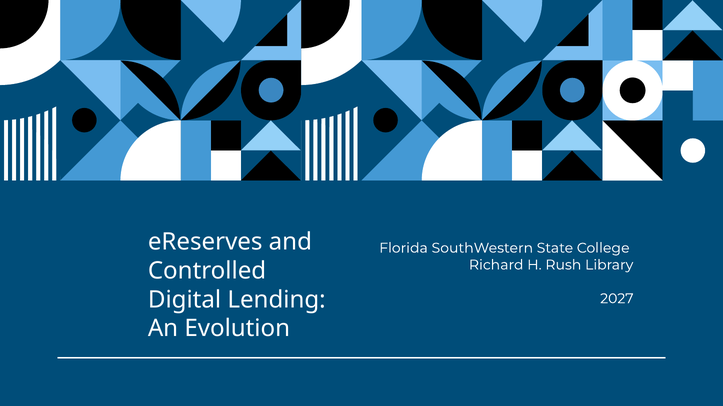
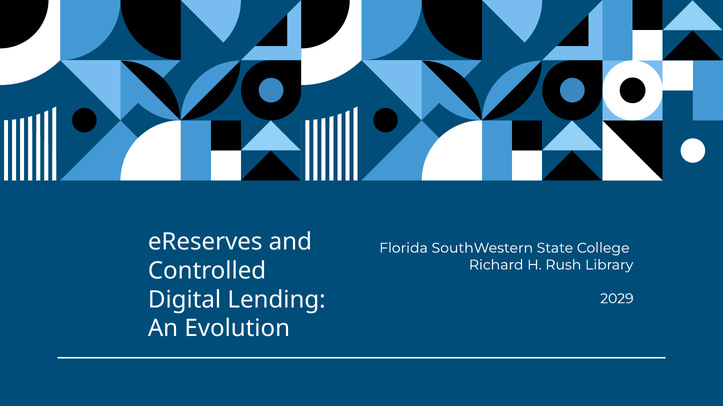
2027: 2027 -> 2029
